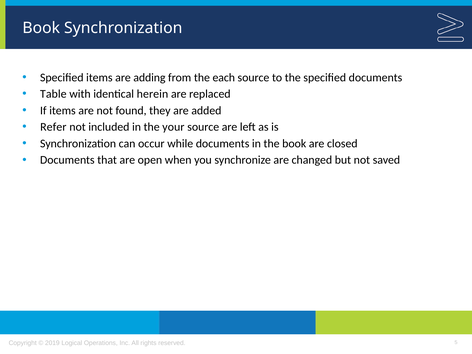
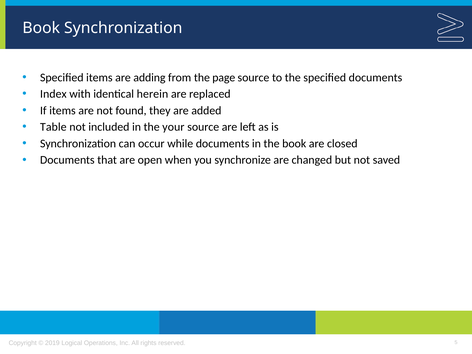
each: each -> page
Table: Table -> Index
Refer: Refer -> Table
